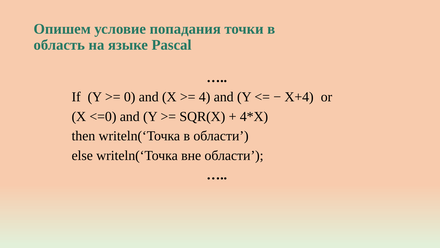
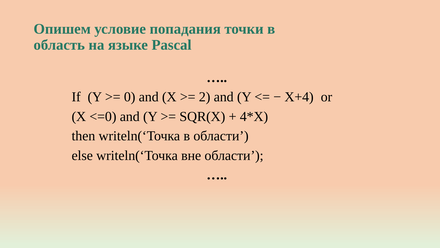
4: 4 -> 2
